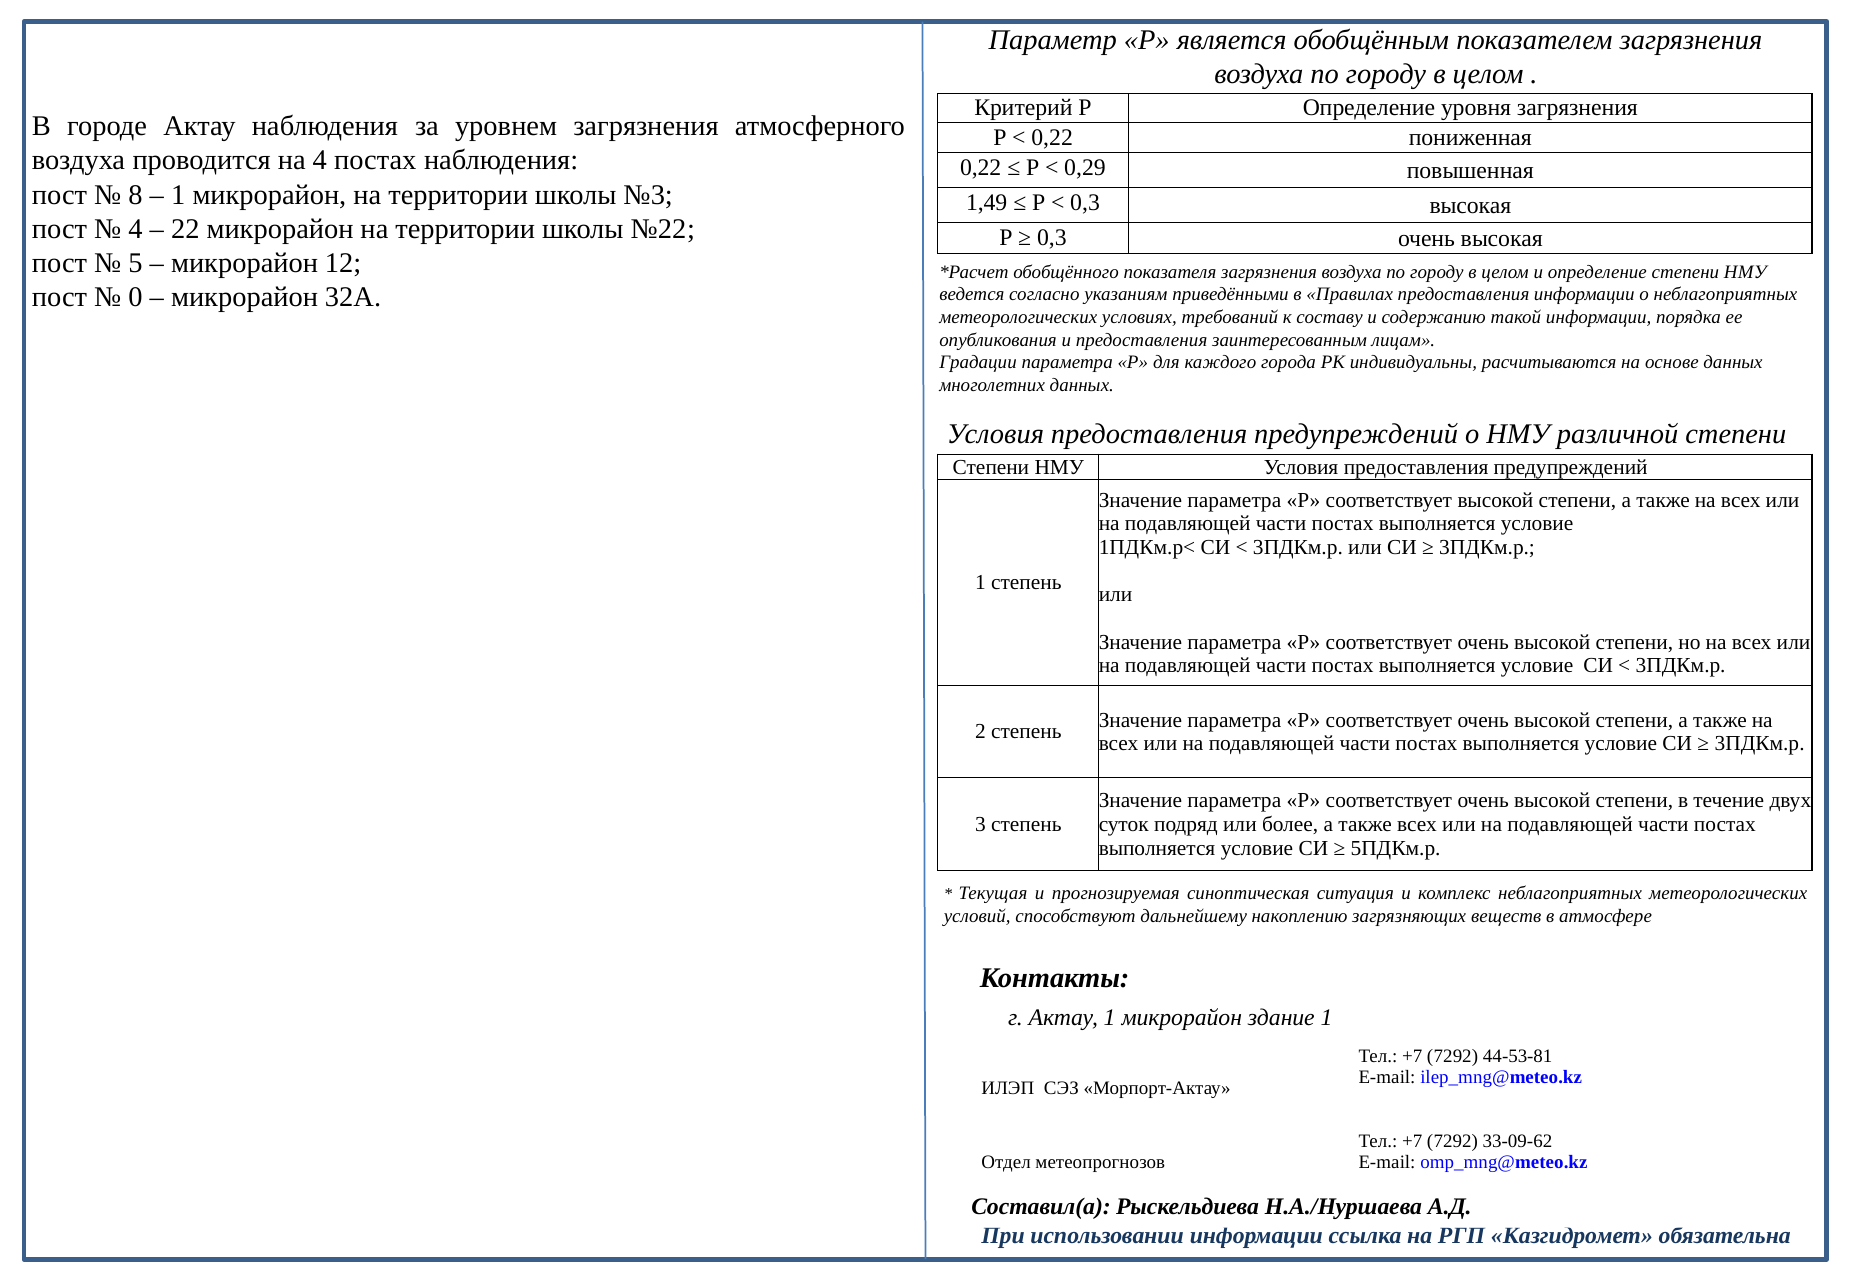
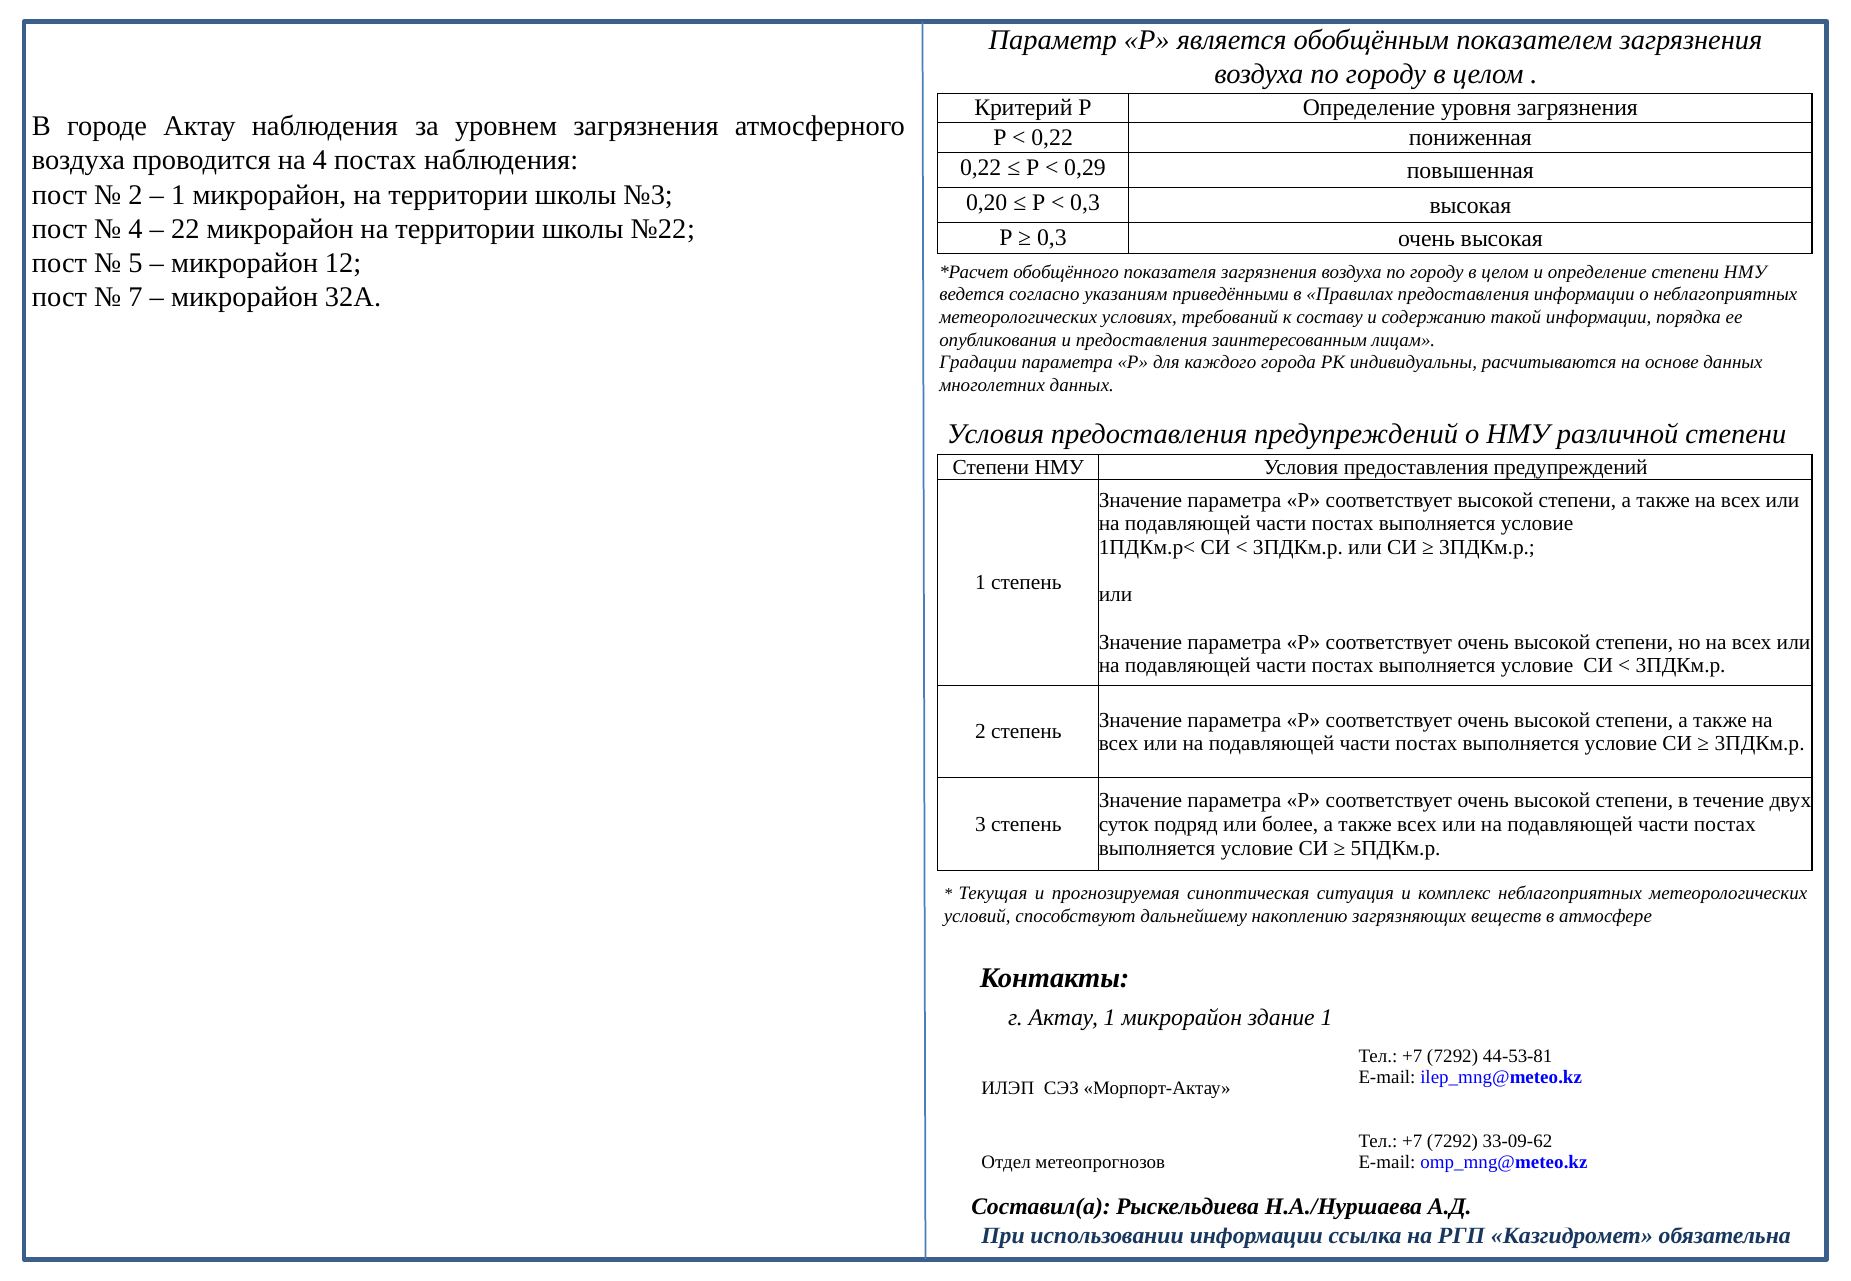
8 at (135, 195): 8 -> 2
1,49: 1,49 -> 0,20
0: 0 -> 7
